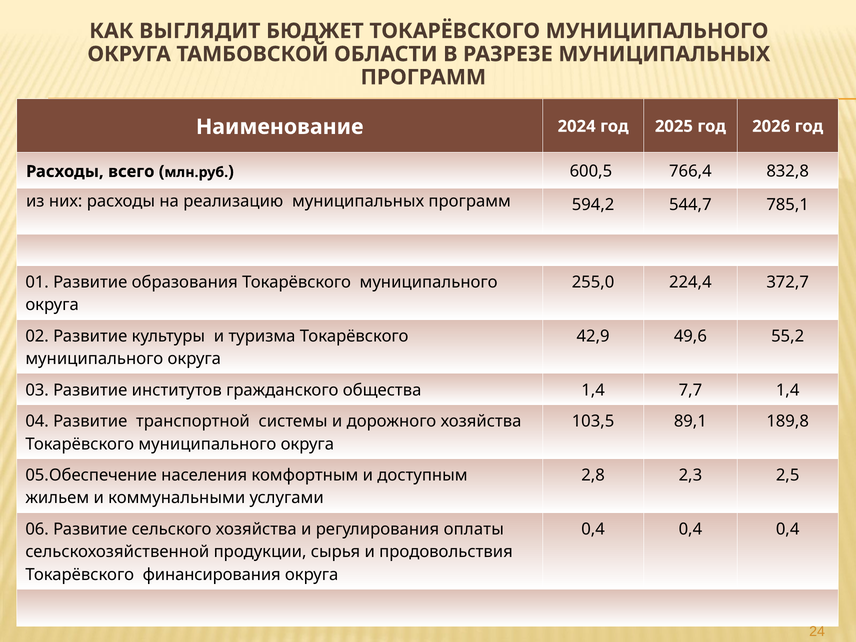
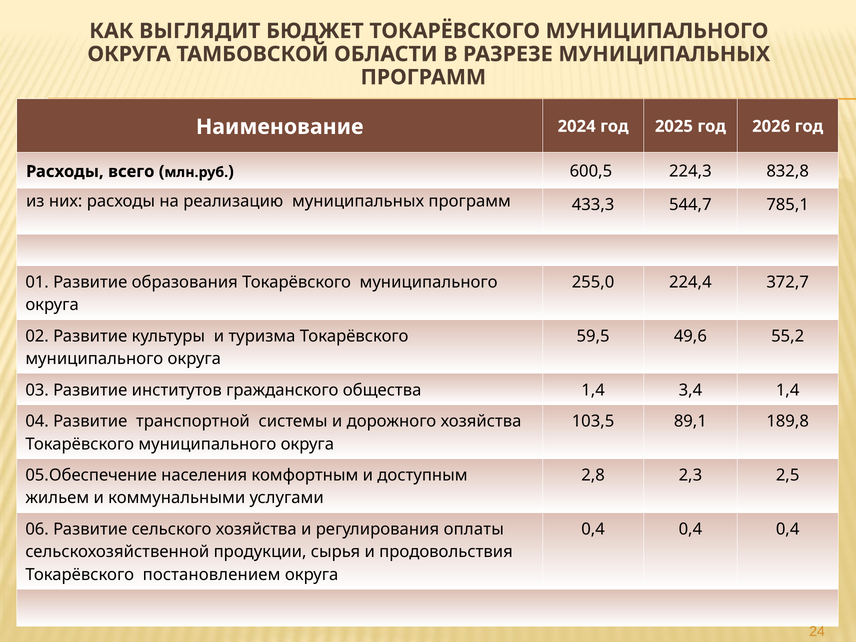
766,4: 766,4 -> 224,3
594,2: 594,2 -> 433,3
42,9: 42,9 -> 59,5
7,7: 7,7 -> 3,4
финансирования: финансирования -> постановлением
